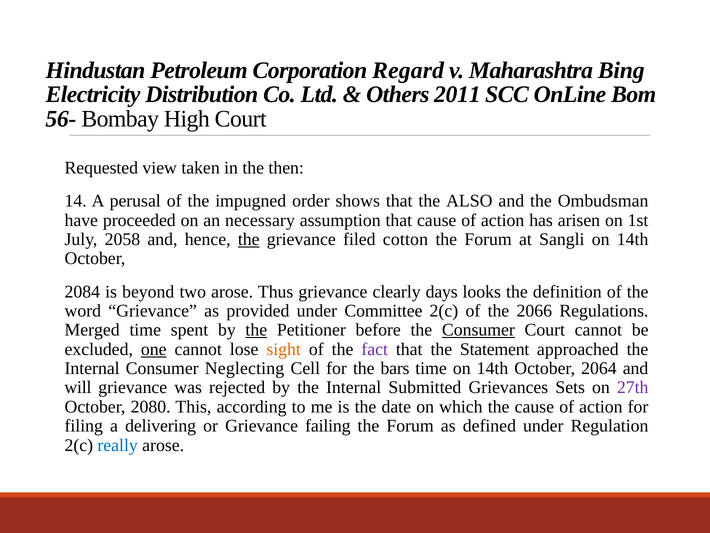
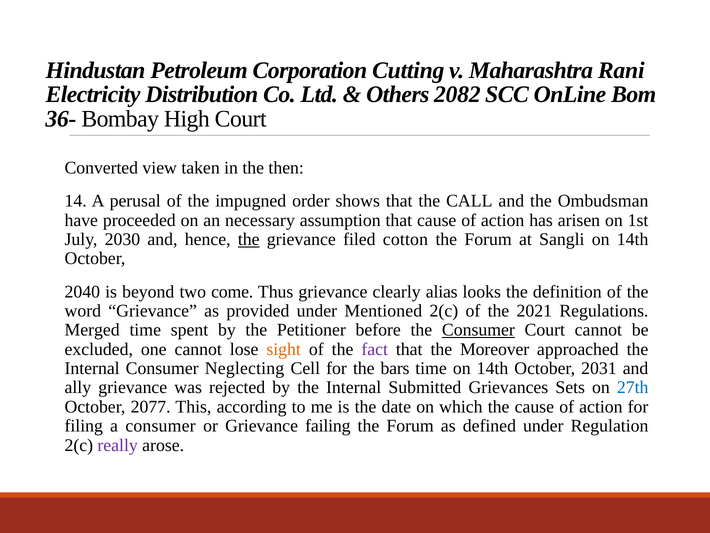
Regard: Regard -> Cutting
Bing: Bing -> Rani
2011: 2011 -> 2082
56-: 56- -> 36-
Requested: Requested -> Converted
ALSO: ALSO -> CALL
2058: 2058 -> 2030
2084: 2084 -> 2040
two arose: arose -> come
days: days -> alias
Committee: Committee -> Mentioned
2066: 2066 -> 2021
the at (256, 330) underline: present -> none
one underline: present -> none
Statement: Statement -> Moreover
2064: 2064 -> 2031
will: will -> ally
27th colour: purple -> blue
2080: 2080 -> 2077
a delivering: delivering -> consumer
really colour: blue -> purple
